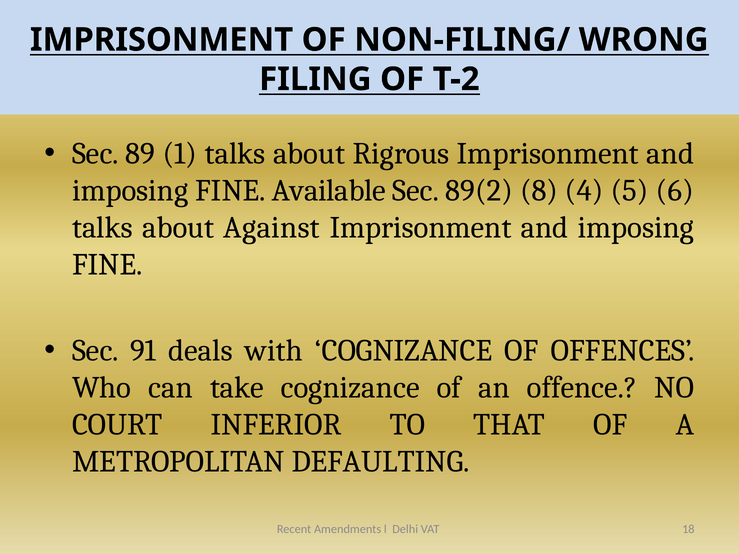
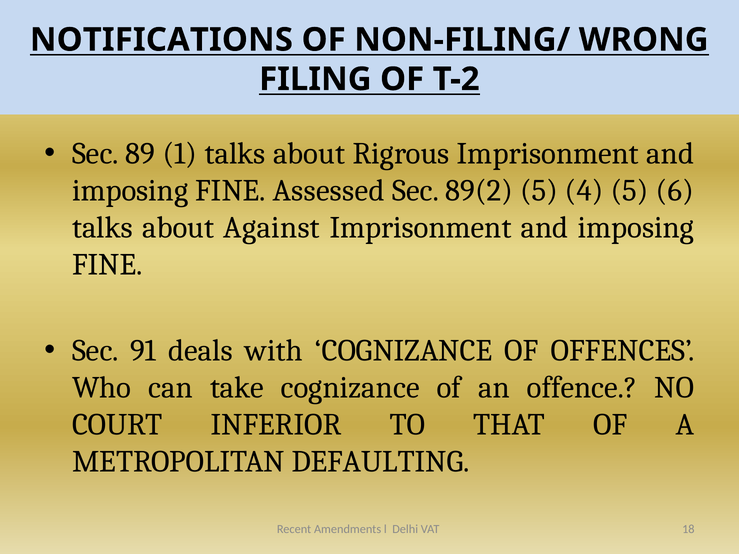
IMPRISONMENT at (161, 40): IMPRISONMENT -> NOTIFICATIONS
Available: Available -> Assessed
89(2 8: 8 -> 5
